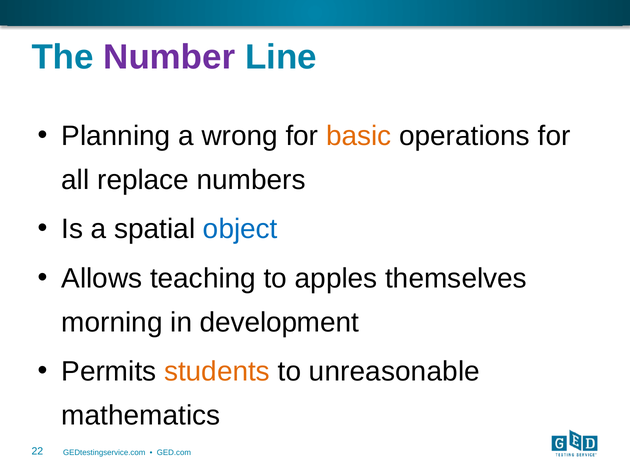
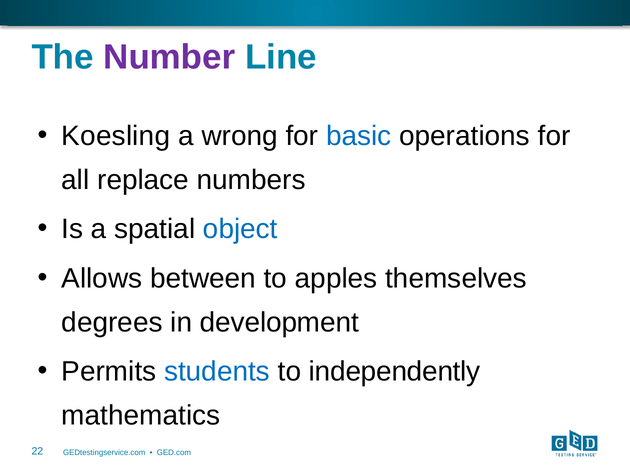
Planning: Planning -> Koesling
basic colour: orange -> blue
teaching: teaching -> between
morning: morning -> degrees
students colour: orange -> blue
unreasonable: unreasonable -> independently
